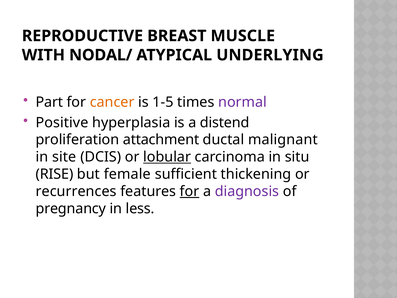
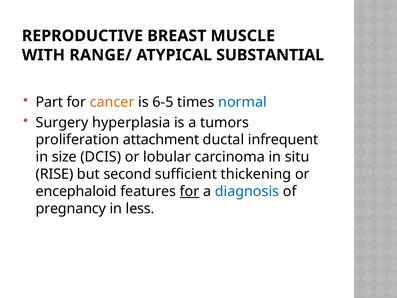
NODAL/: NODAL/ -> RANGE/
UNDERLYING: UNDERLYING -> SUBSTANTIAL
1-5: 1-5 -> 6-5
normal colour: purple -> blue
Positive: Positive -> Surgery
distend: distend -> tumors
malignant: malignant -> infrequent
site: site -> size
lobular underline: present -> none
female: female -> second
recurrences: recurrences -> encephaloid
diagnosis colour: purple -> blue
